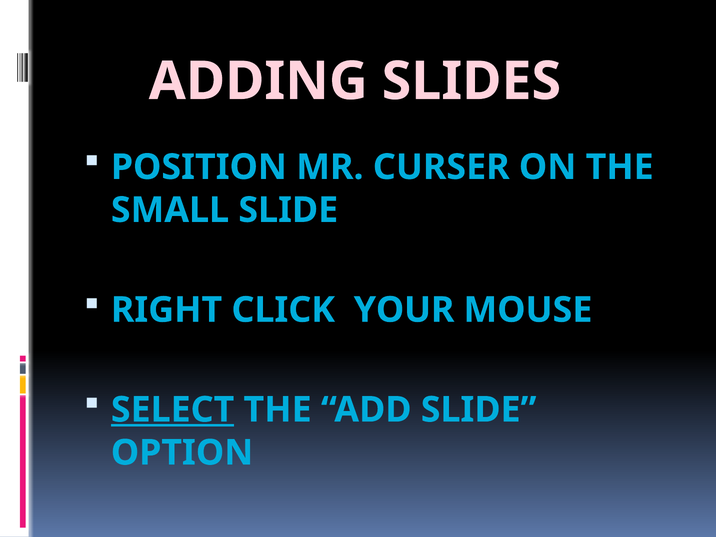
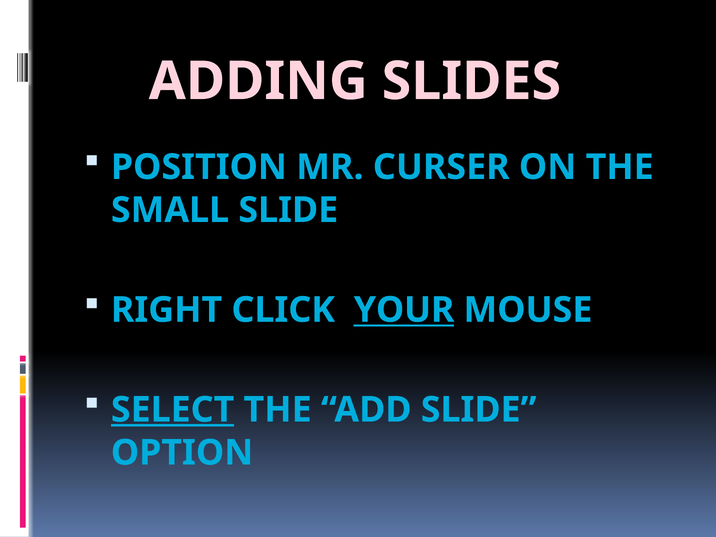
YOUR underline: none -> present
